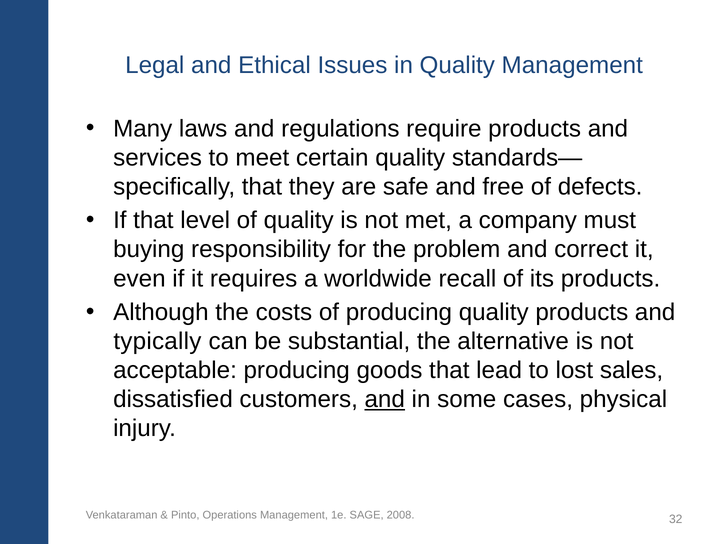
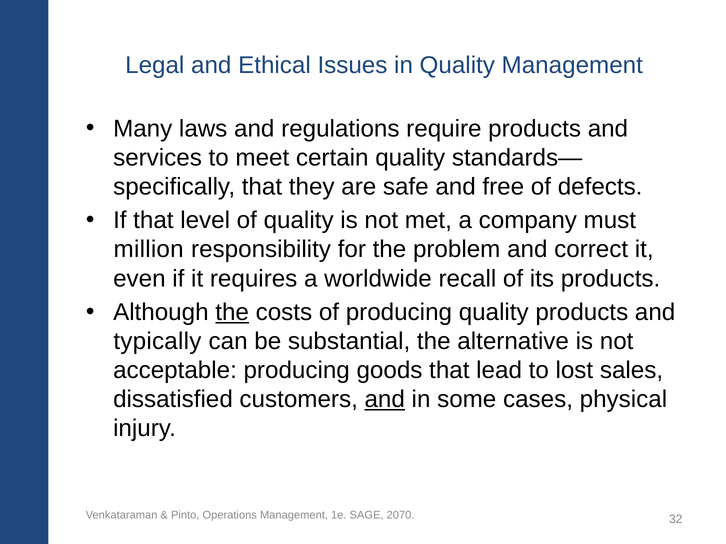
buying: buying -> million
the at (232, 313) underline: none -> present
2008: 2008 -> 2070
